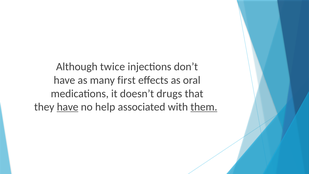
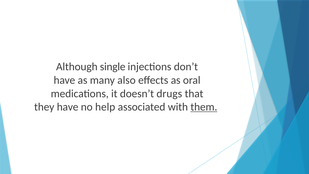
twice: twice -> single
first: first -> also
have at (68, 107) underline: present -> none
